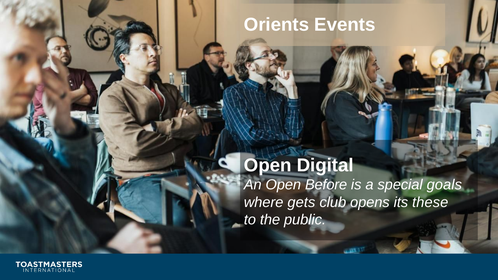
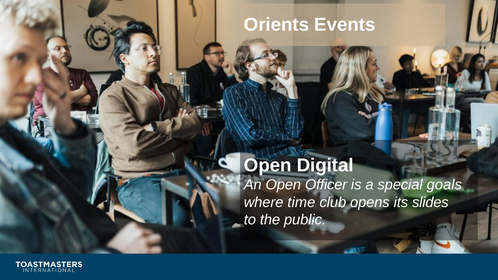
Before: Before -> Officer
gets: gets -> time
these: these -> slides
